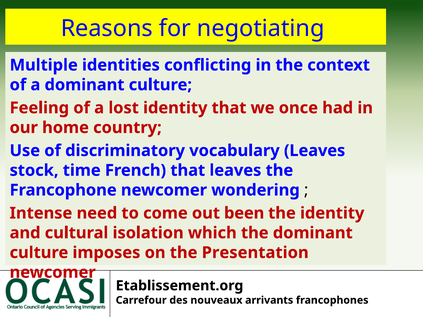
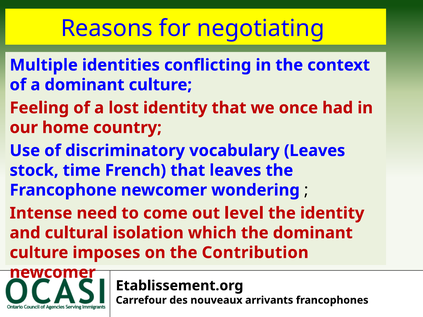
been: been -> level
Presentation: Presentation -> Contribution
